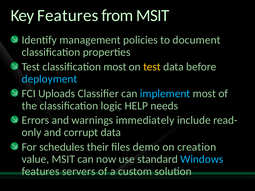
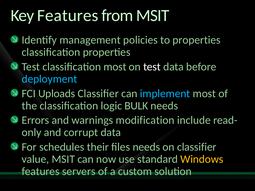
to document: document -> properties
test at (152, 67) colour: yellow -> white
HELP: HELP -> BULK
immediately: immediately -> modification
files demo: demo -> needs
on creation: creation -> classifier
Windows colour: light blue -> yellow
